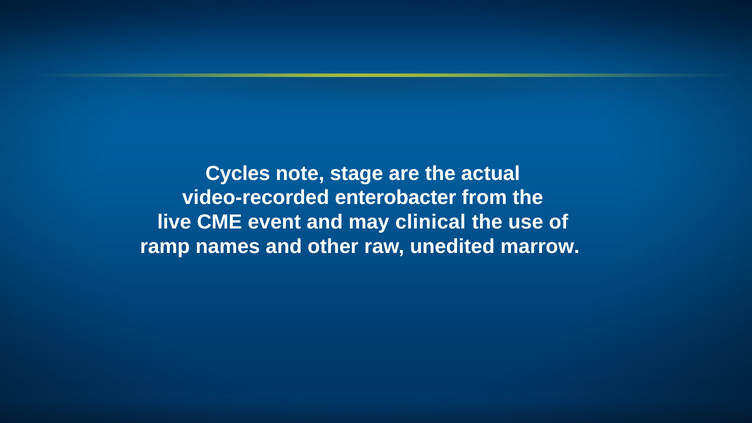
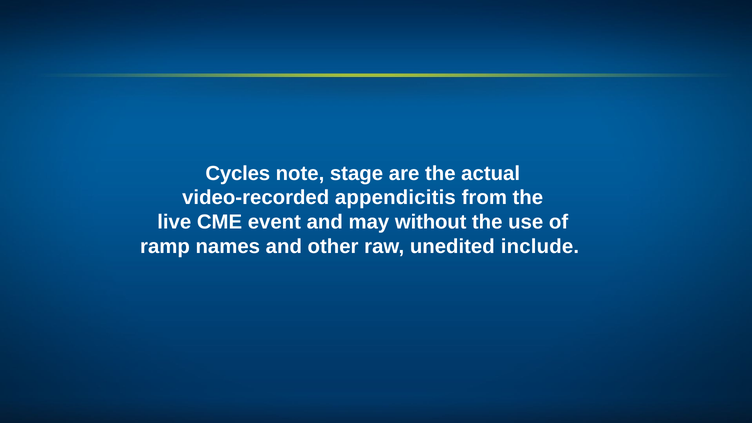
enterobacter: enterobacter -> appendicitis
clinical: clinical -> without
marrow: marrow -> include
